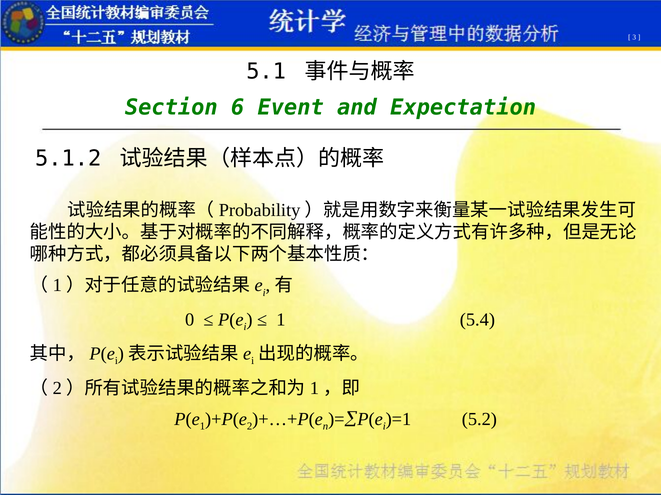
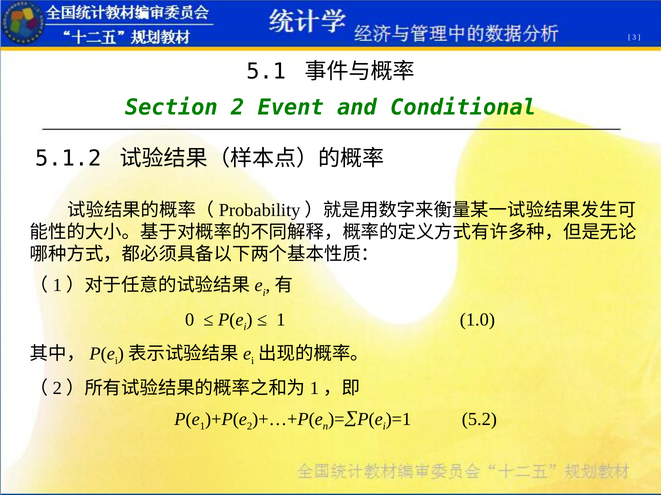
Section 6: 6 -> 2
Expectation: Expectation -> Conditional
5.4: 5.4 -> 1.0
